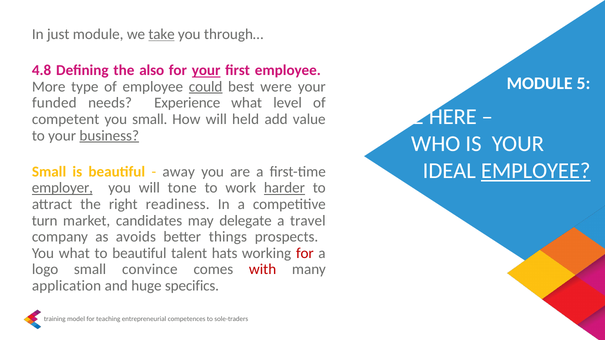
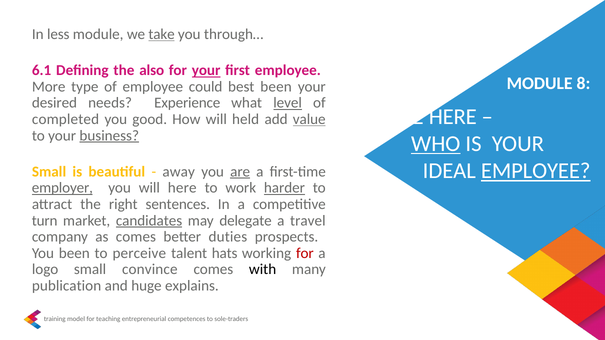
just: just -> less
4.8: 4.8 -> 6.1
5: 5 -> 8
could underline: present -> none
best were: were -> been
funded: funded -> desired
level underline: none -> present
competent: competent -> completed
you small: small -> good
value underline: none -> present
WHO underline: none -> present
are underline: none -> present
will tone: tone -> here
readiness: readiness -> sentences
candidates underline: none -> present
as avoids: avoids -> comes
things: things -> duties
You what: what -> been
to beautiful: beautiful -> perceive
with colour: red -> black
application: application -> publication
specifics: specifics -> explains
